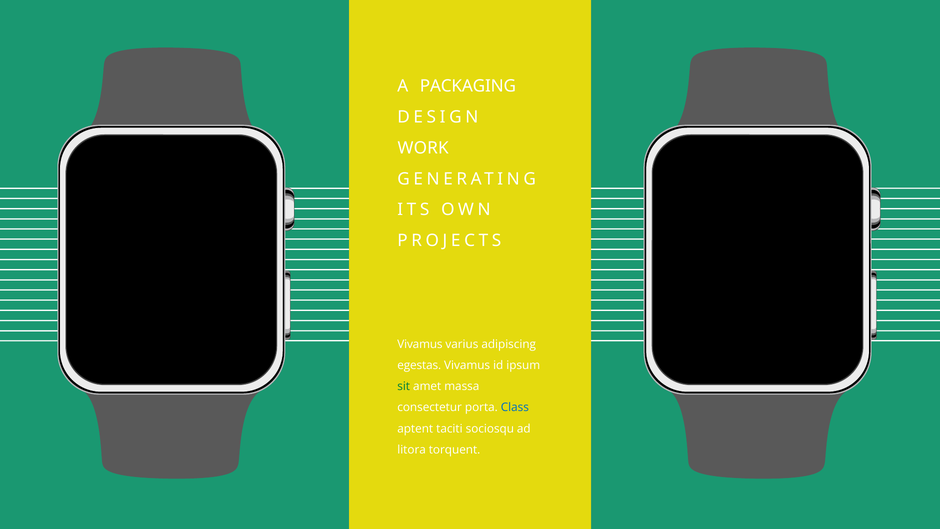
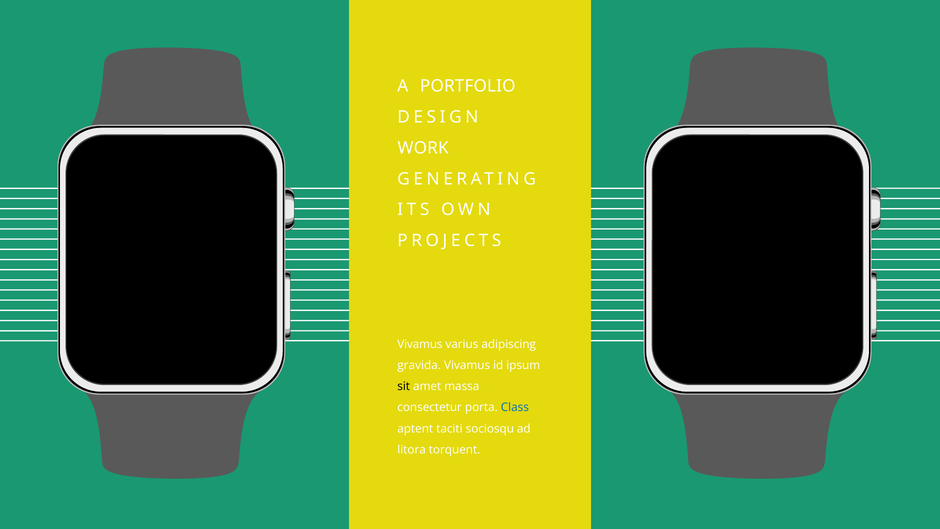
PACKAGING: PACKAGING -> PORTFOLIO
egestas: egestas -> gravida
sit colour: green -> black
